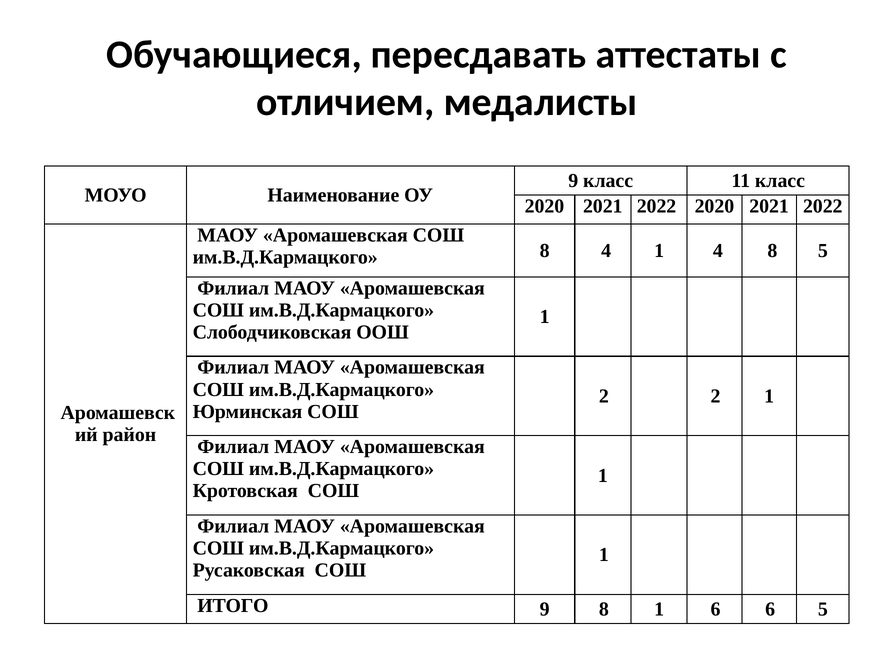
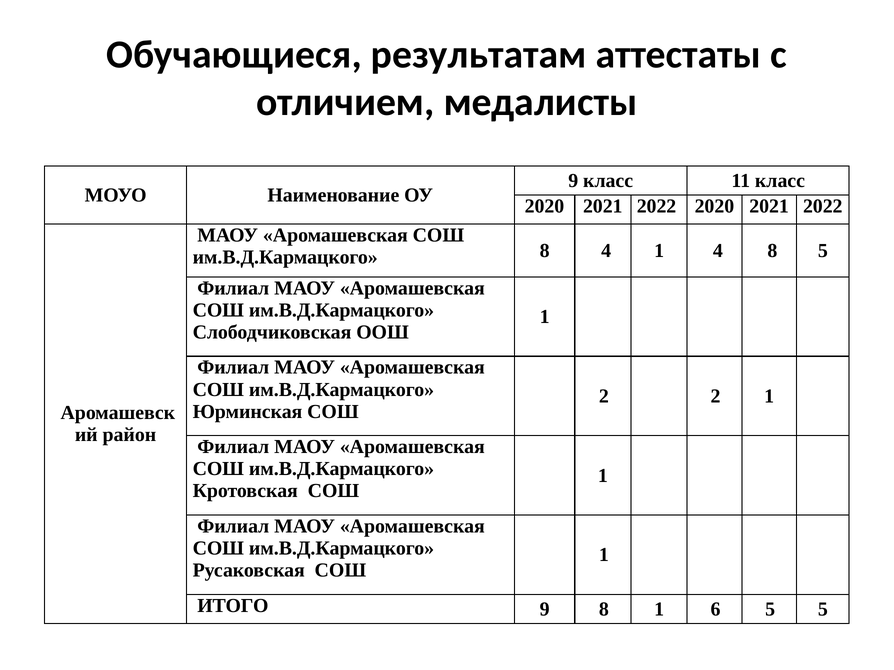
пересдавать: пересдавать -> результатам
6 6: 6 -> 5
